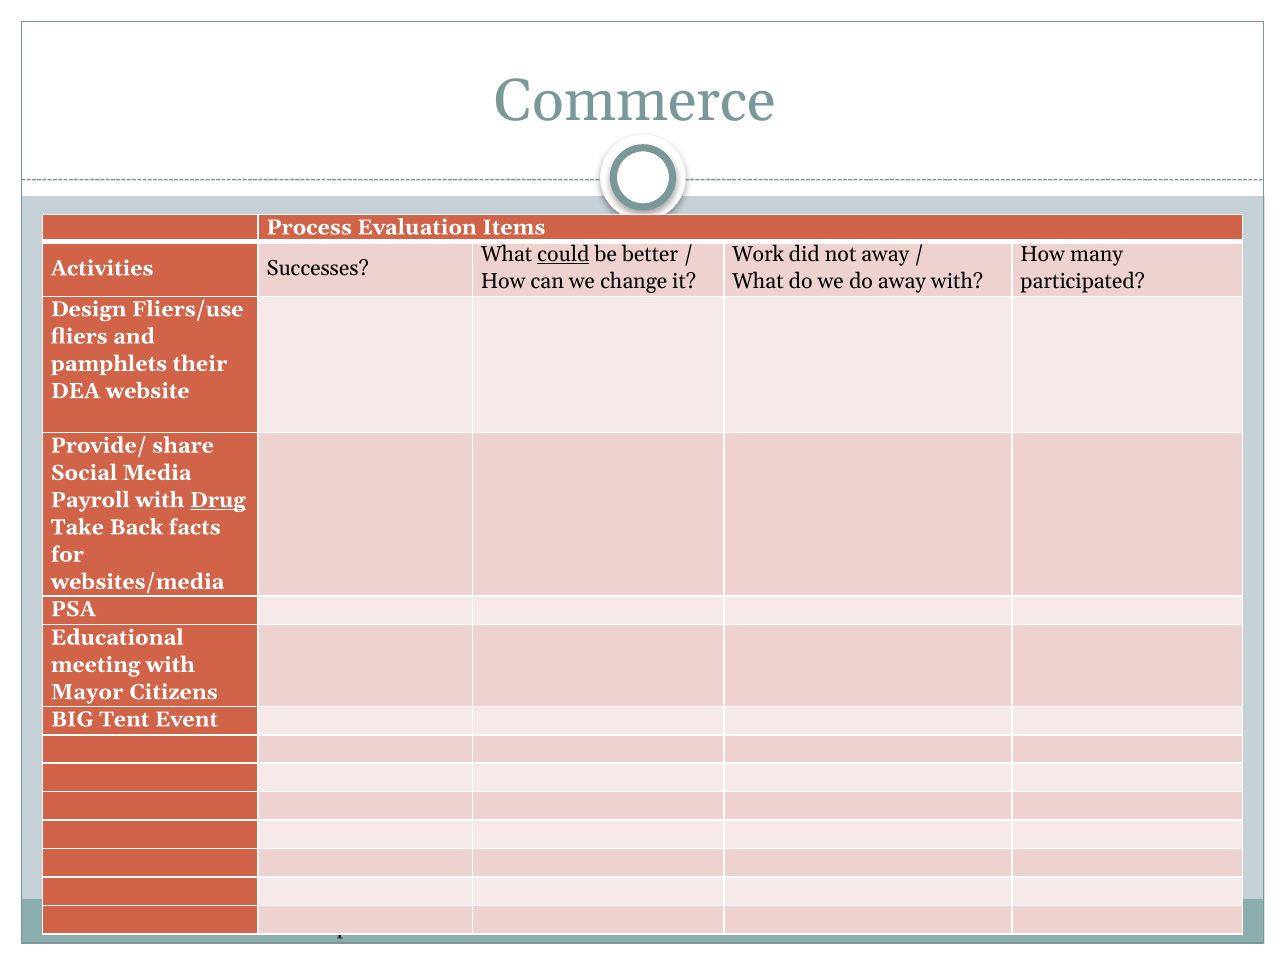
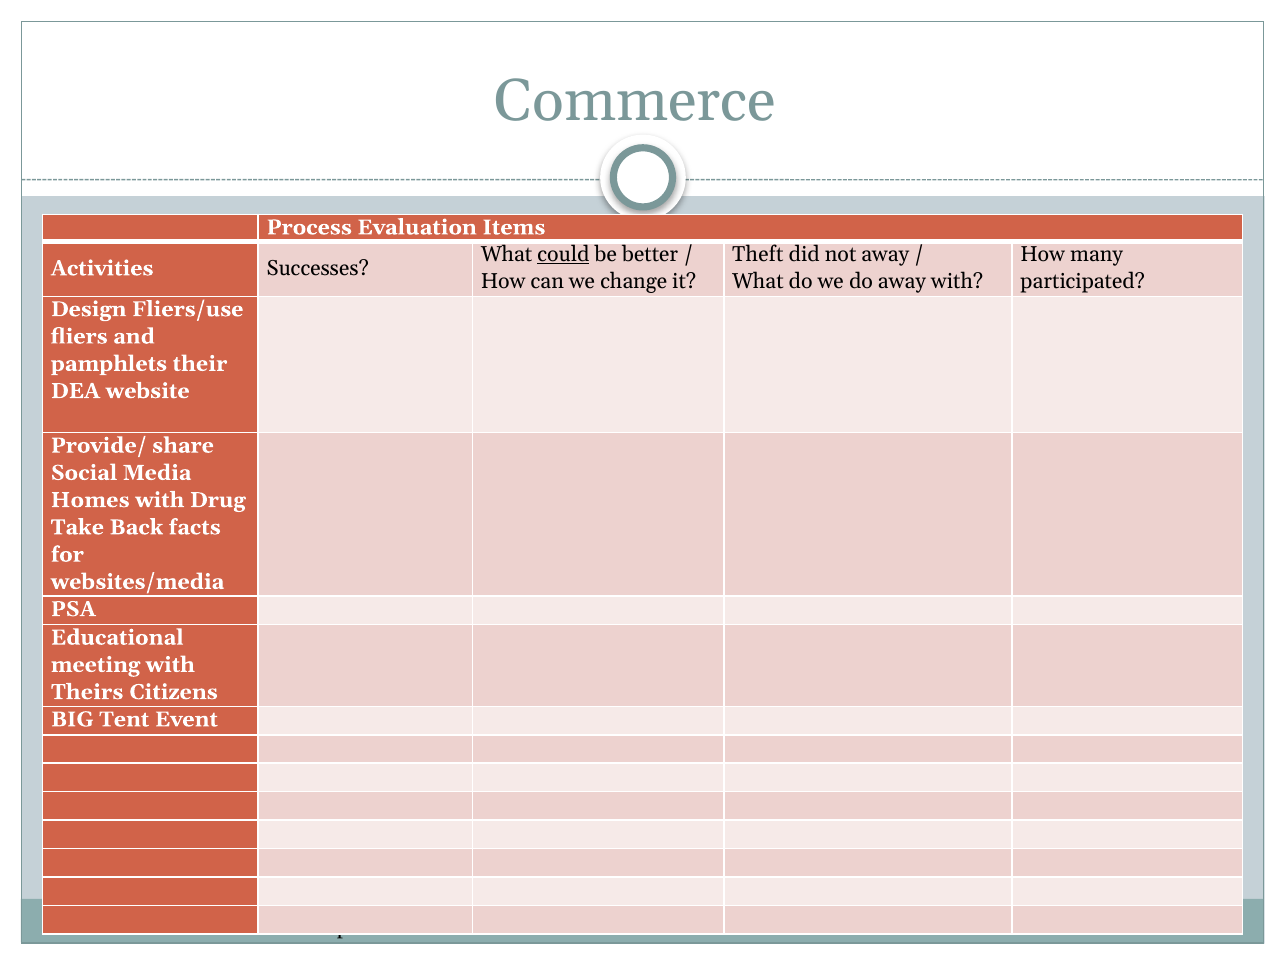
Work: Work -> Theft
Payroll: Payroll -> Homes
Drug underline: present -> none
Mayor: Mayor -> Theirs
